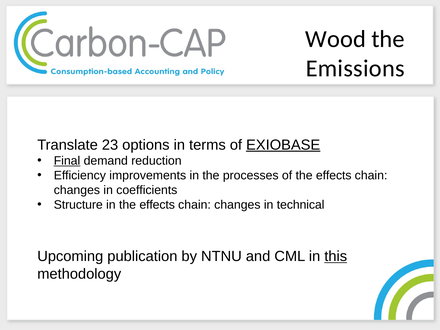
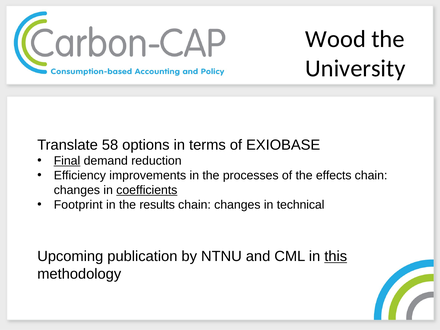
Emissions: Emissions -> University
23: 23 -> 58
EXIOBASE underline: present -> none
coefficients underline: none -> present
Structure: Structure -> Footprint
in the effects: effects -> results
